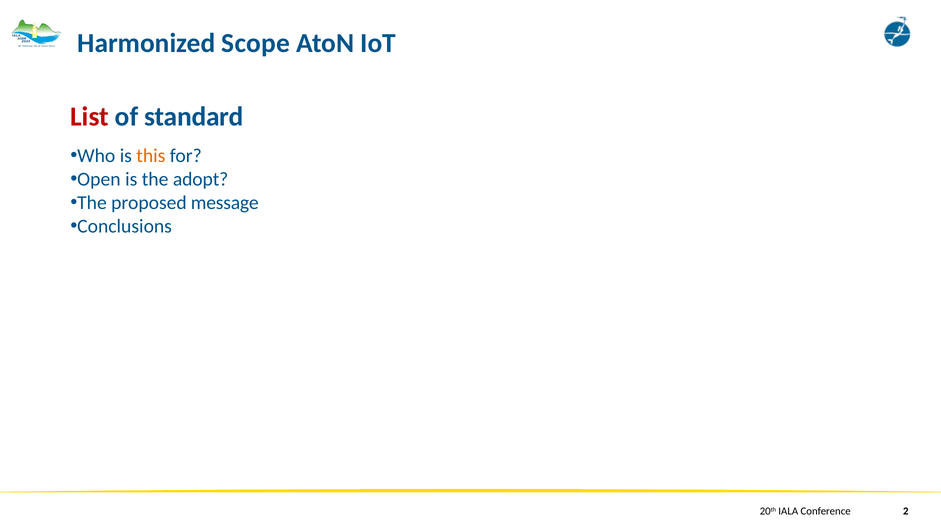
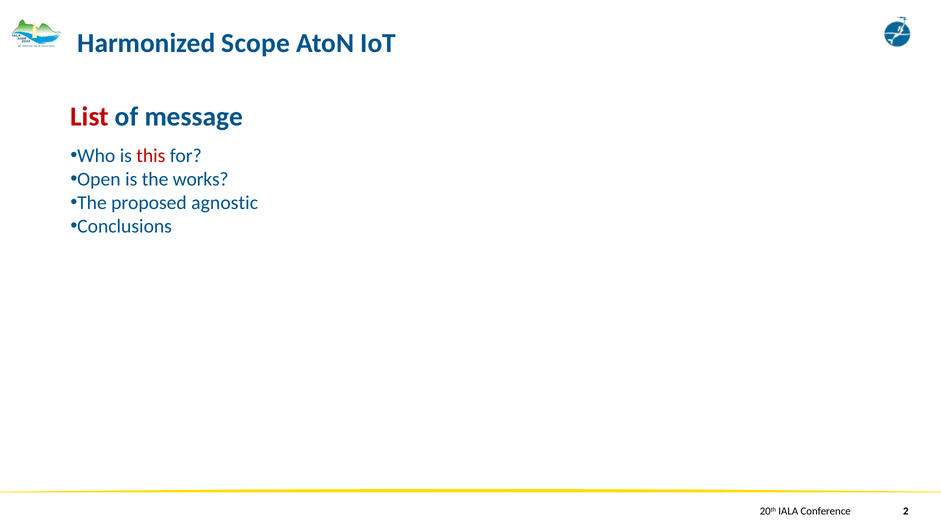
standard: standard -> message
this colour: orange -> red
adopt: adopt -> works
message: message -> agnostic
